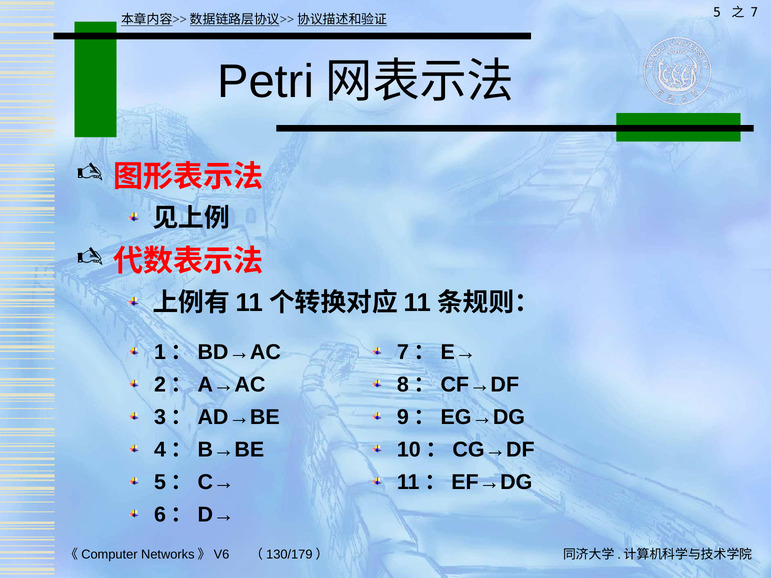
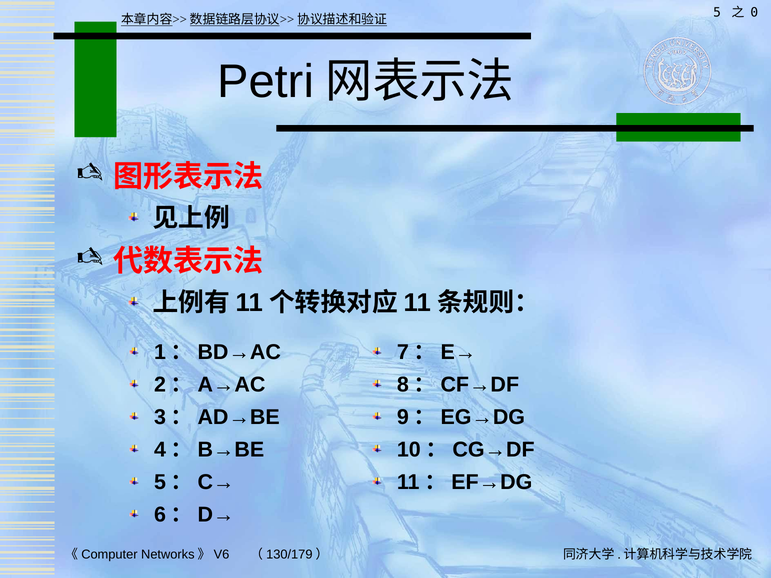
7: 7 -> 0
